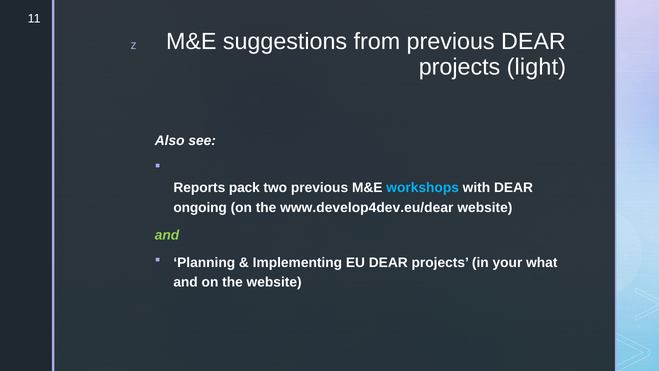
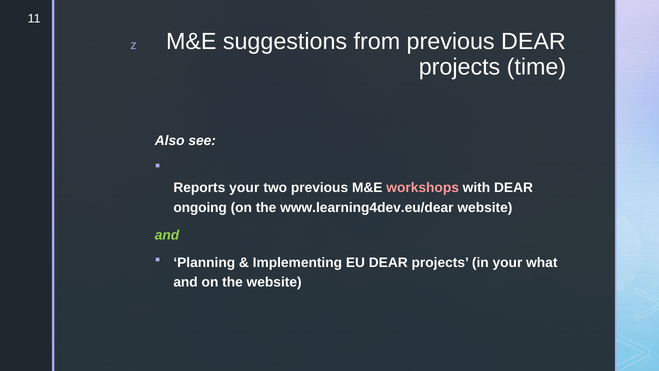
light: light -> time
Reports pack: pack -> your
workshops colour: light blue -> pink
www.develop4dev.eu/dear: www.develop4dev.eu/dear -> www.learning4dev.eu/dear
